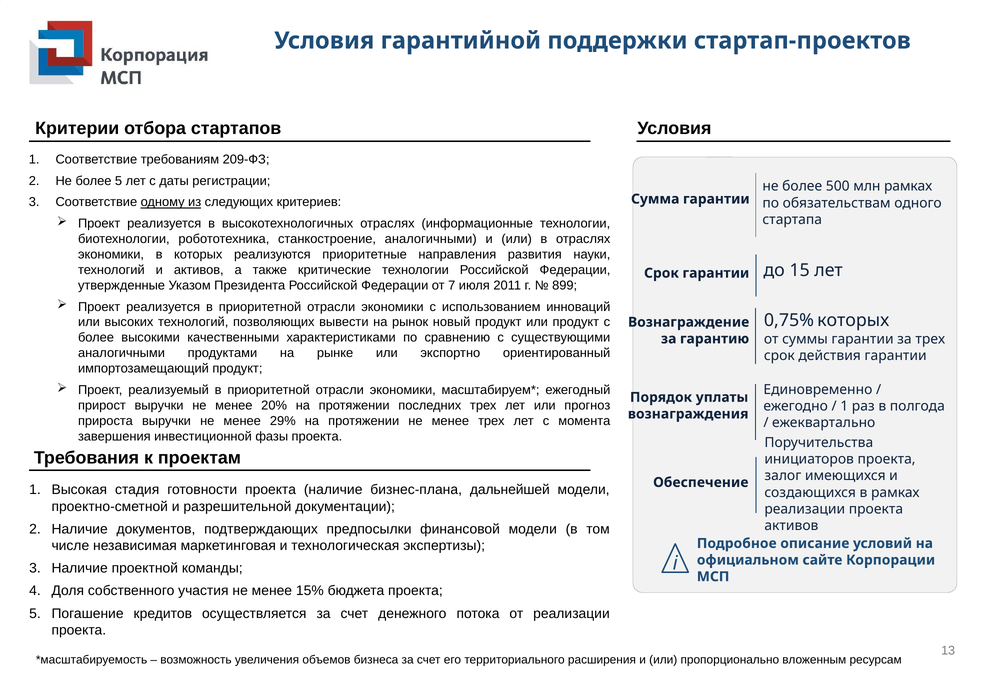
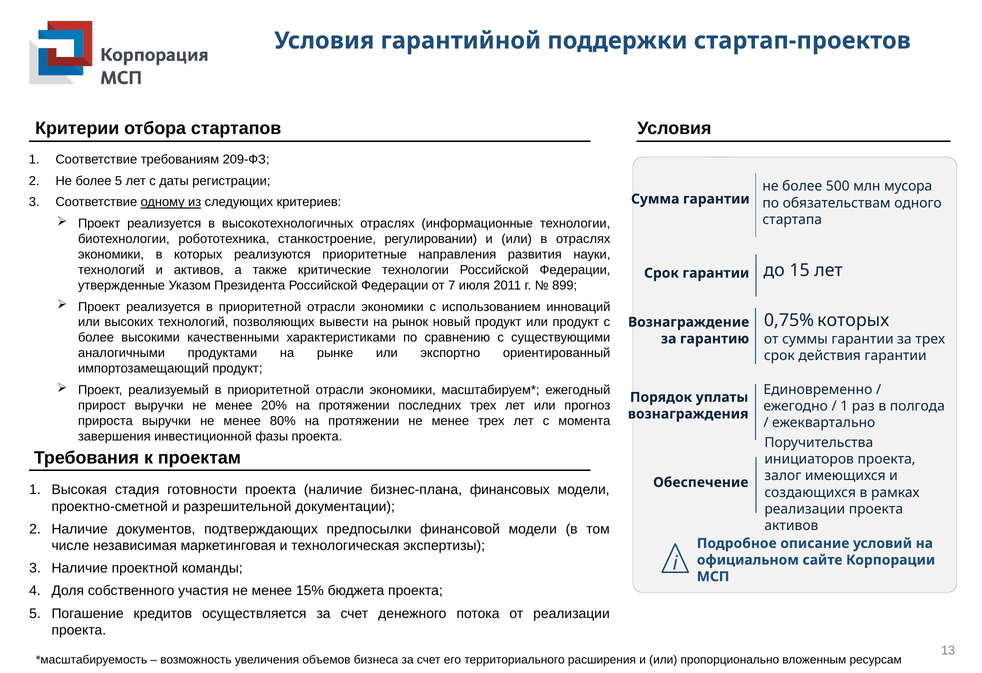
млн рамках: рамках -> мусора
станкостроение аналогичными: аналогичными -> регулировании
29%: 29% -> 80%
дальнейшей: дальнейшей -> финансовых
